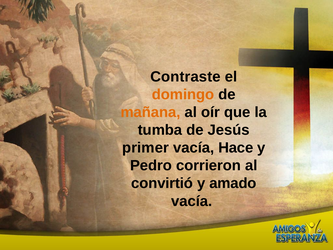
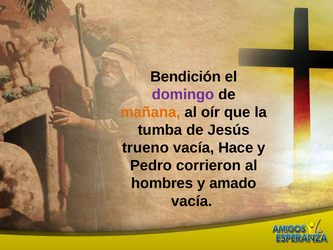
Contraste: Contraste -> Bendición
domingo colour: orange -> purple
primer: primer -> trueno
convirtió: convirtió -> hombres
